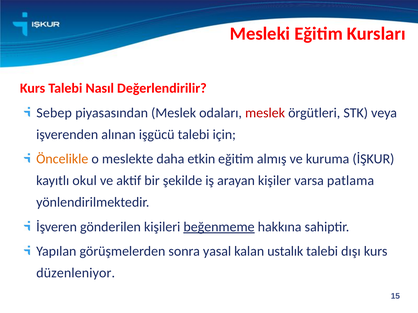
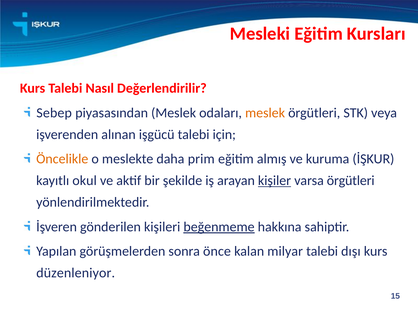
meslek at (265, 113) colour: red -> orange
etkin: etkin -> prim
kişiler underline: none -> present
varsa patlama: patlama -> örgütleri
yasal: yasal -> önce
ustalık: ustalık -> milyar
